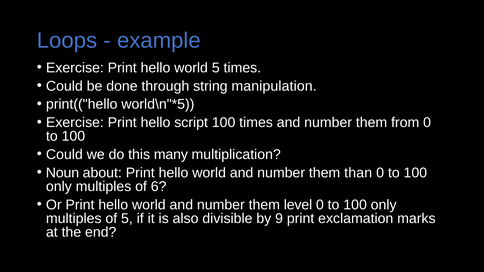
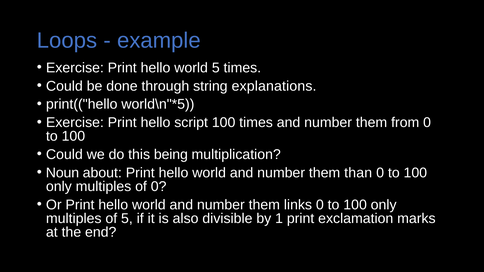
manipulation: manipulation -> explanations
many: many -> being
of 6: 6 -> 0
level: level -> links
9: 9 -> 1
